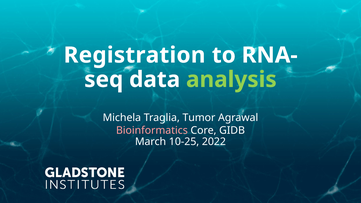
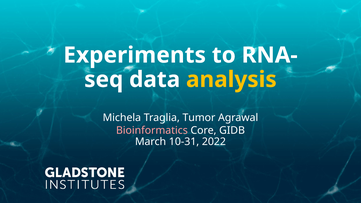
Registration: Registration -> Experiments
analysis colour: light green -> yellow
10-25: 10-25 -> 10-31
